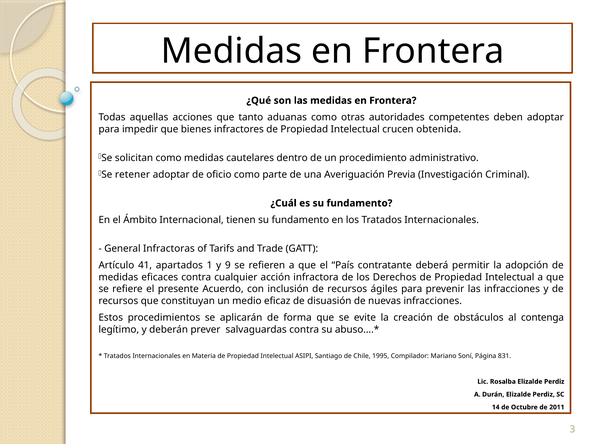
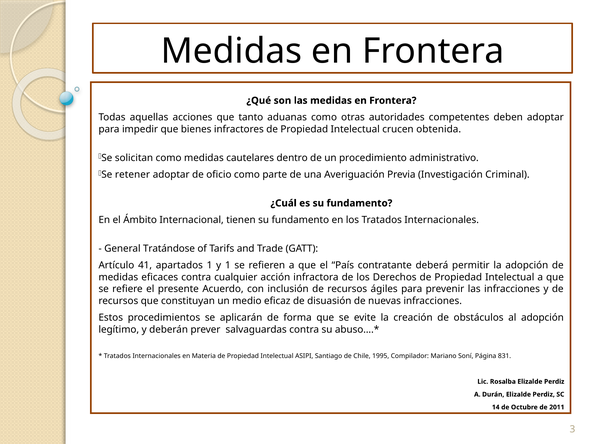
Infractoras: Infractoras -> Tratándose
y 9: 9 -> 1
al contenga: contenga -> adopción
